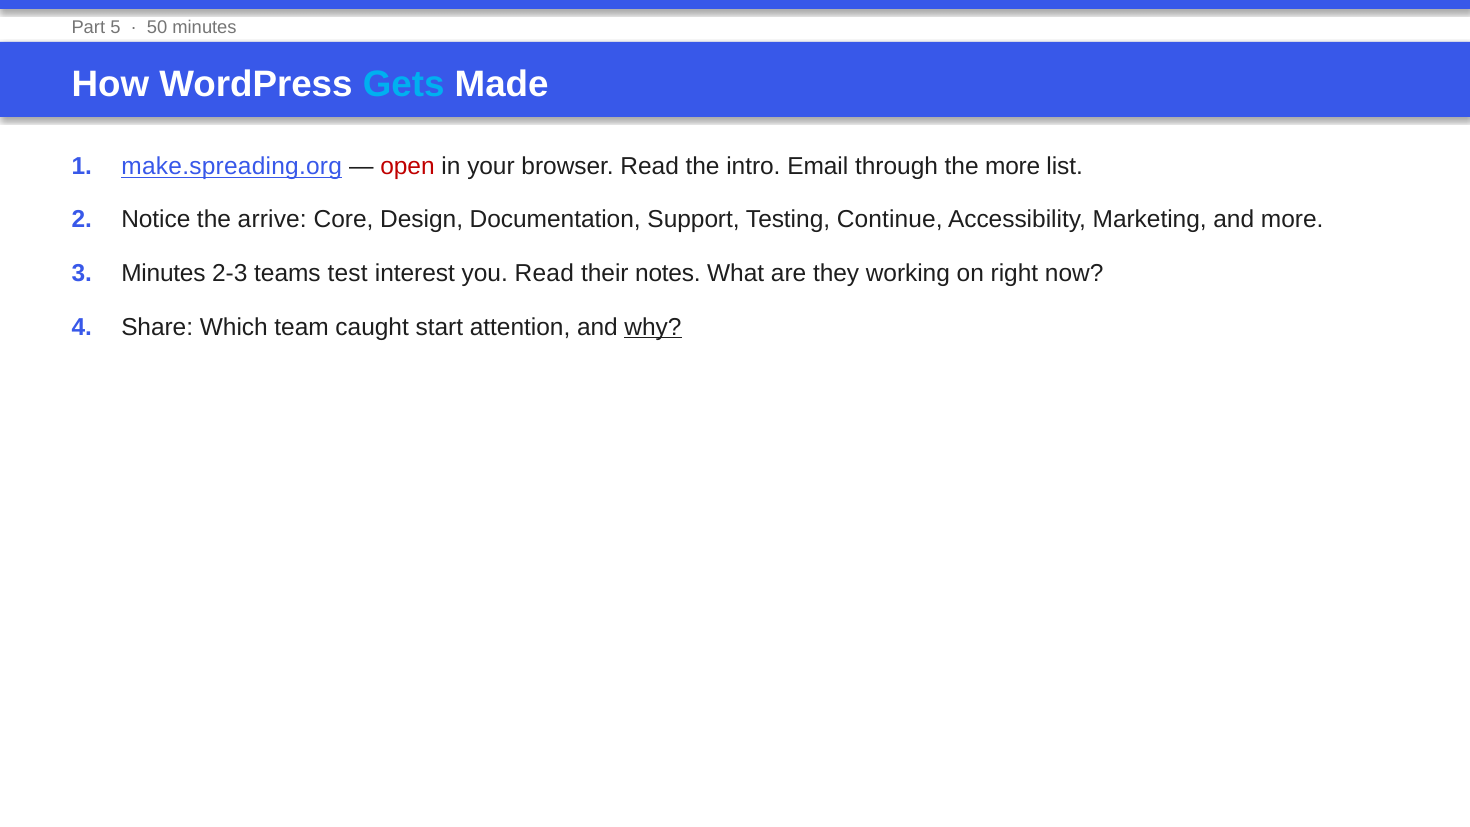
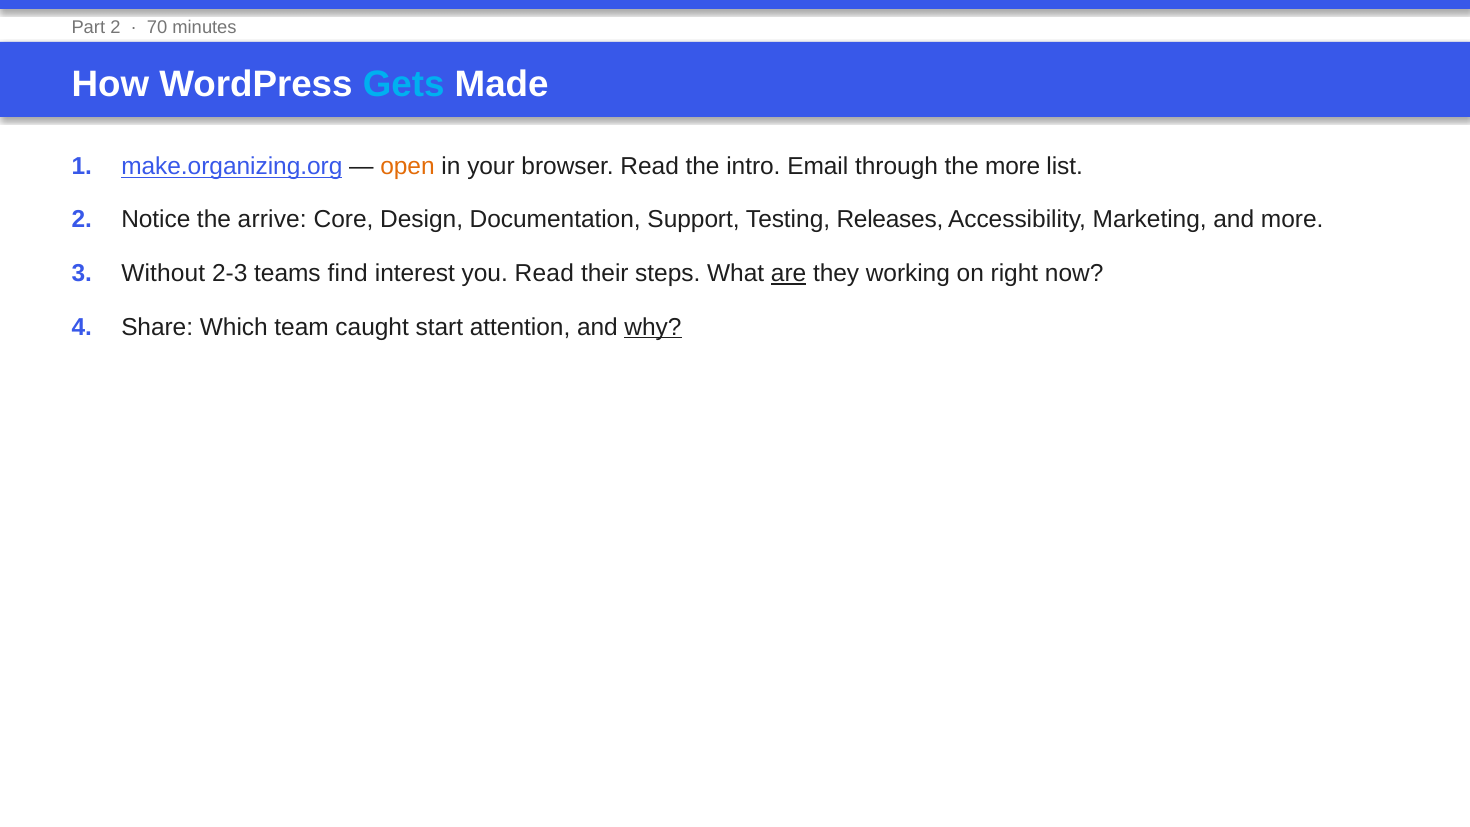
Part 5: 5 -> 2
50: 50 -> 70
make.spreading.org: make.spreading.org -> make.organizing.org
open colour: red -> orange
Continue: Continue -> Releases
3 Minutes: Minutes -> Without
test: test -> find
notes: notes -> steps
are underline: none -> present
